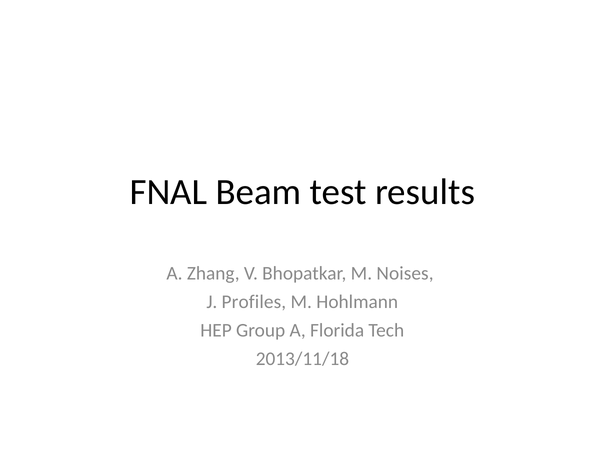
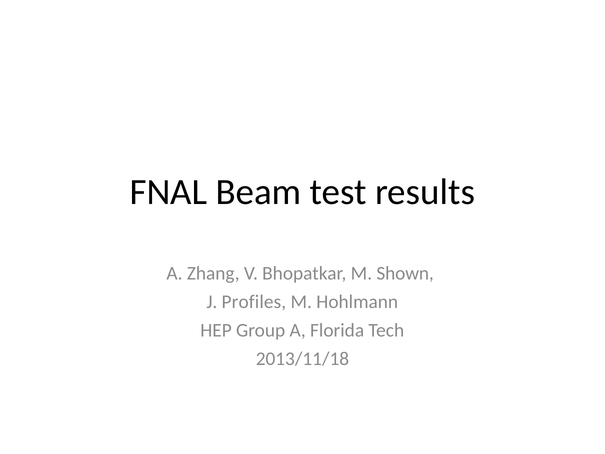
Noises: Noises -> Shown
